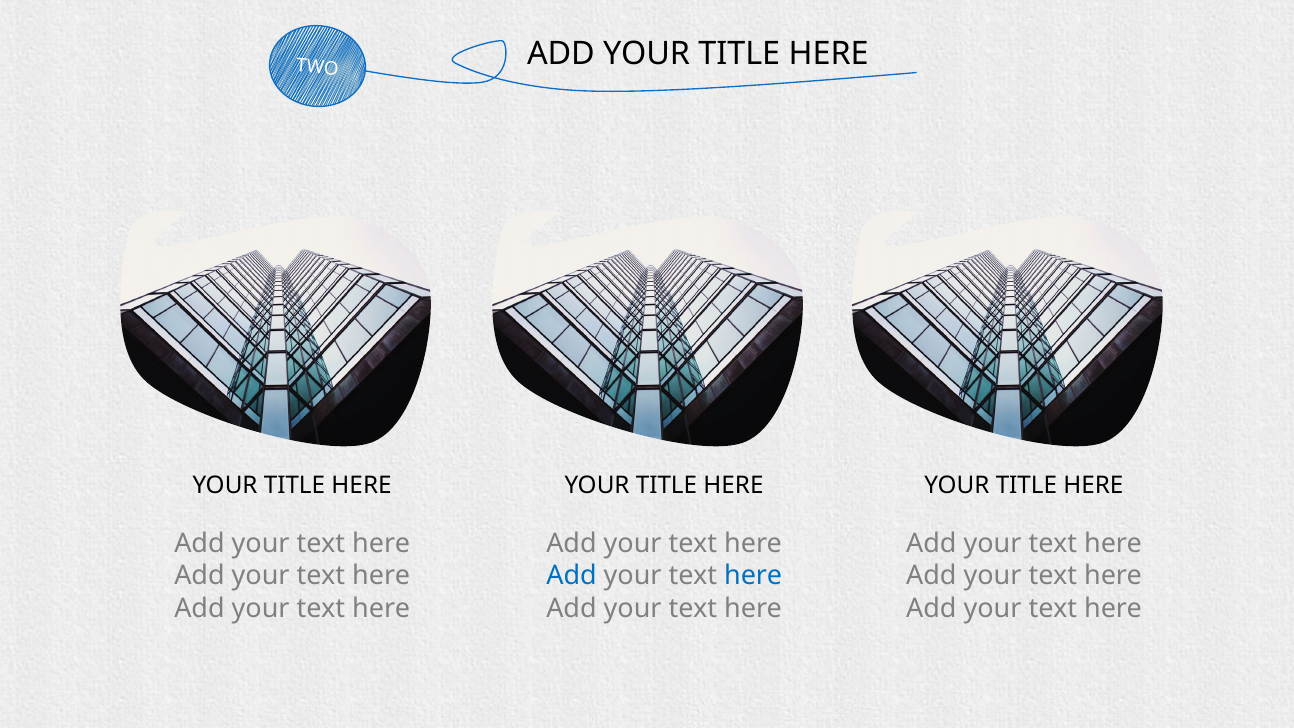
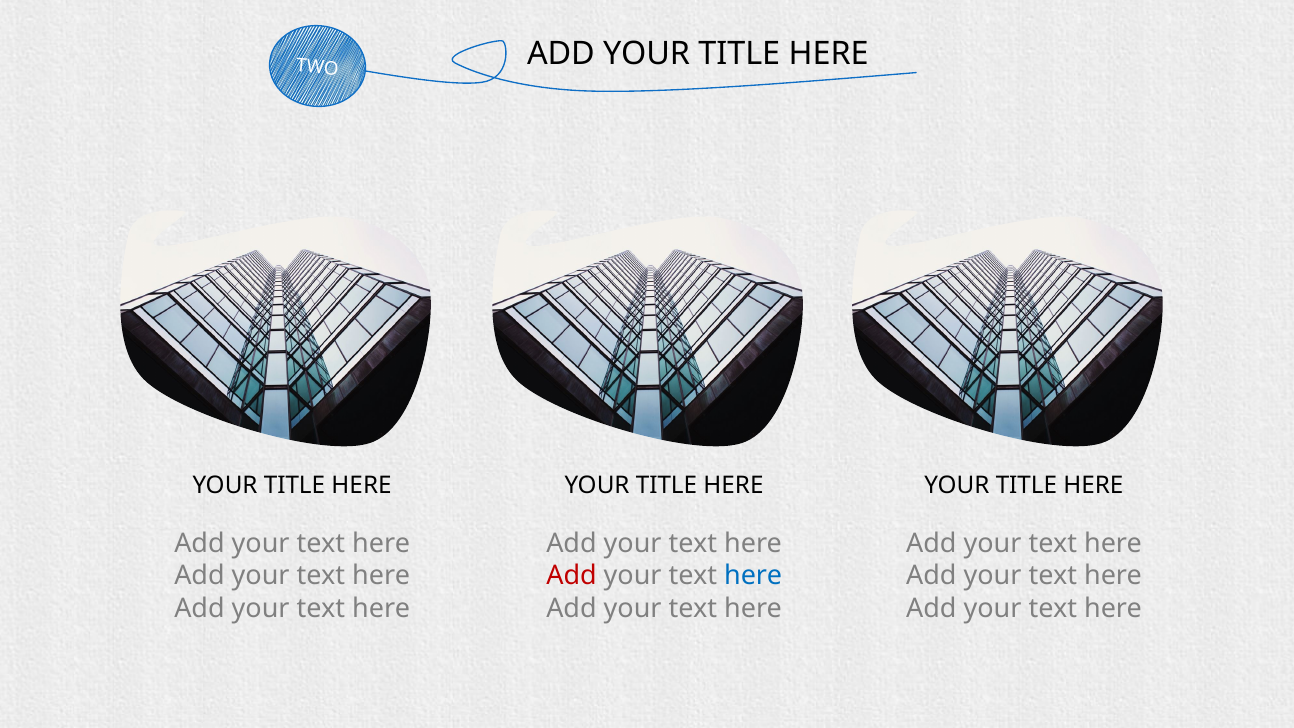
Add at (572, 576) colour: blue -> red
